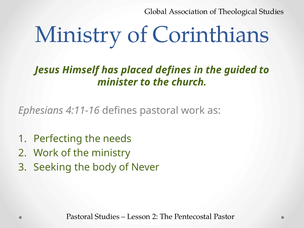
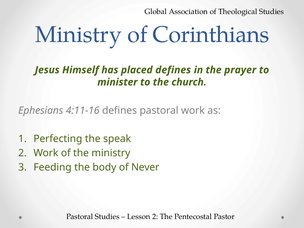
guided: guided -> prayer
needs: needs -> speak
Seeking: Seeking -> Feeding
